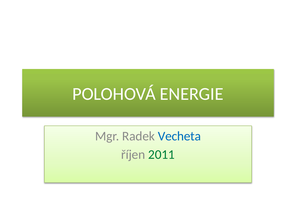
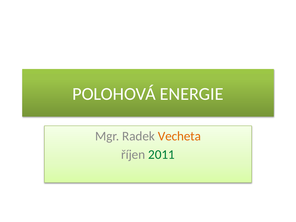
Vecheta colour: blue -> orange
